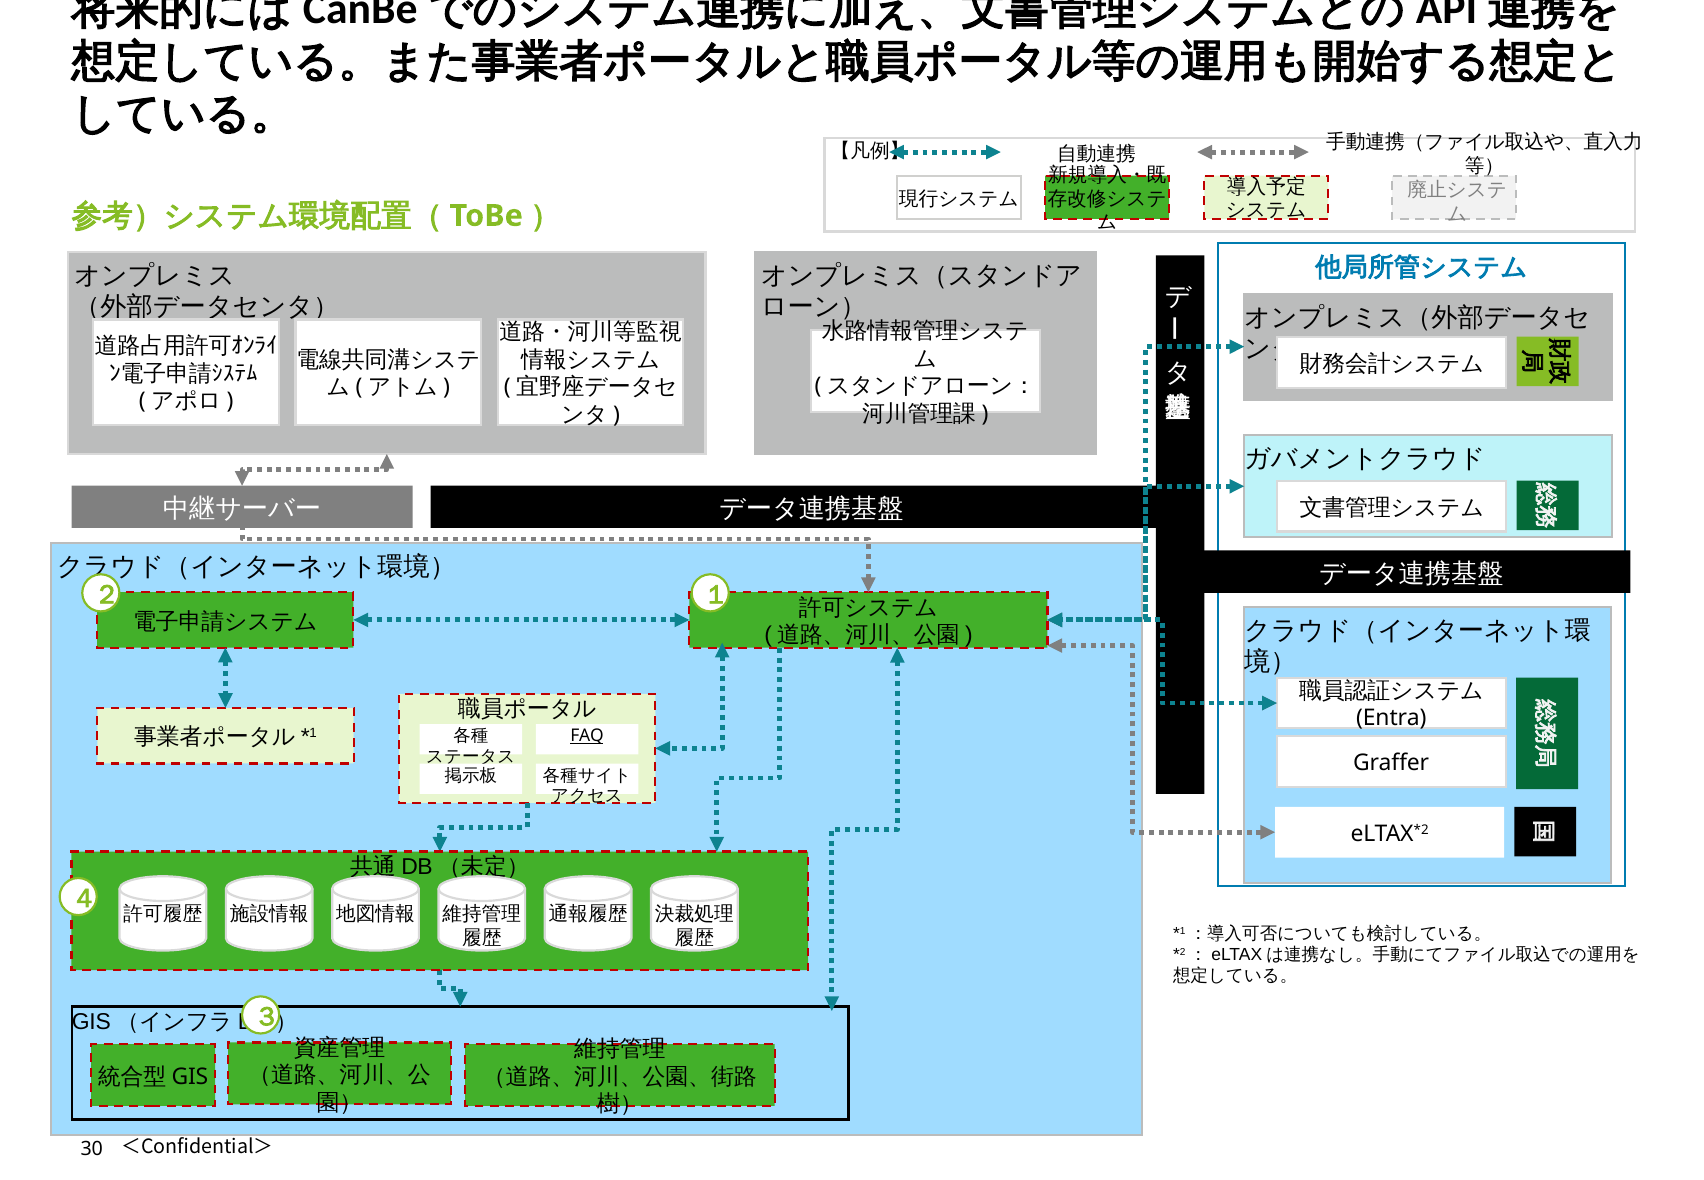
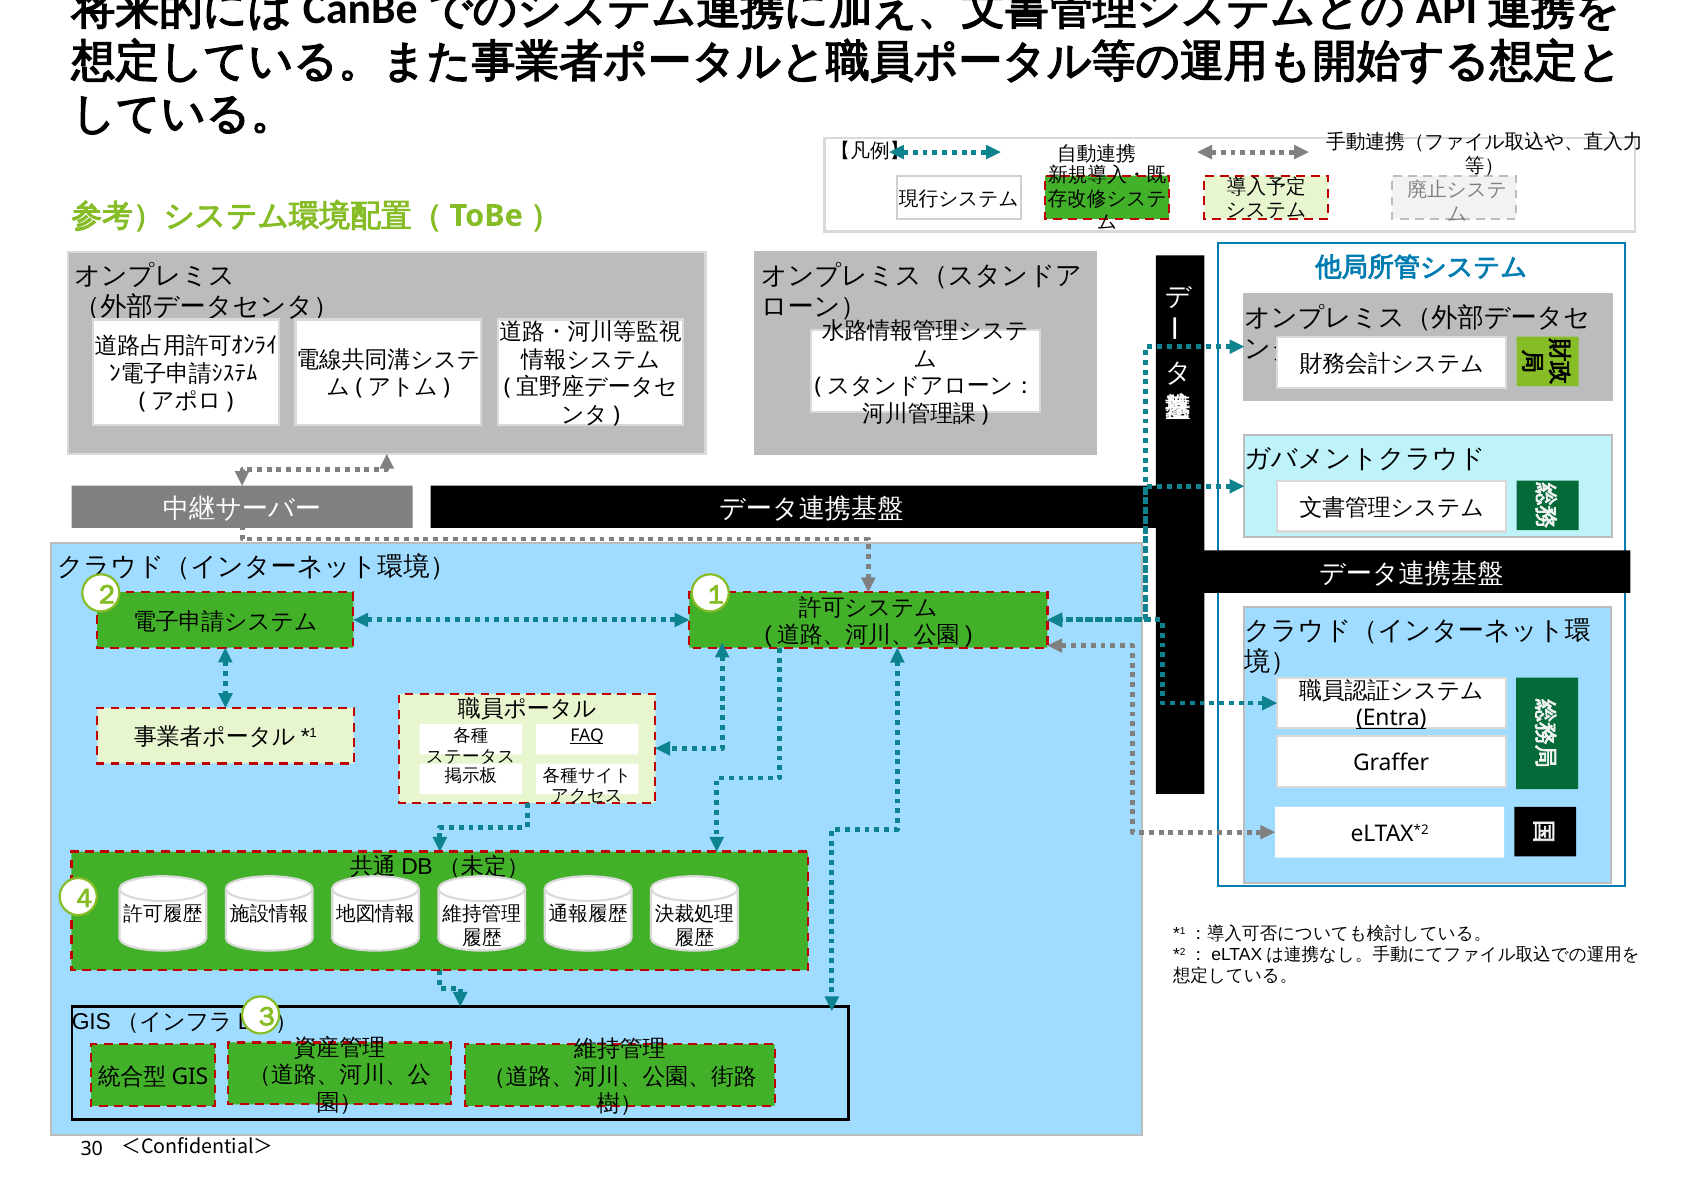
Entra underline: none -> present
